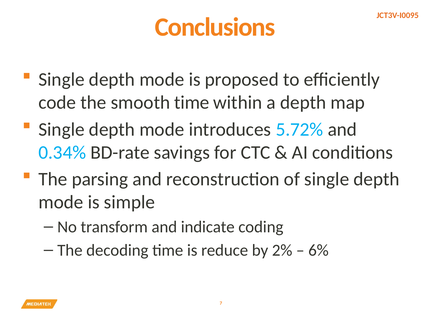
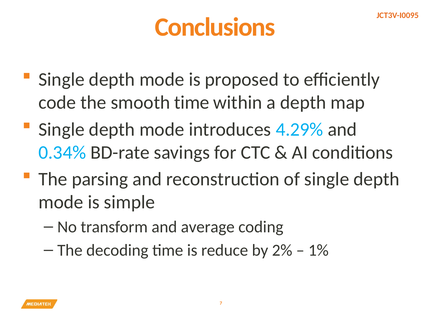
5.72%: 5.72% -> 4.29%
indicate: indicate -> average
6%: 6% -> 1%
